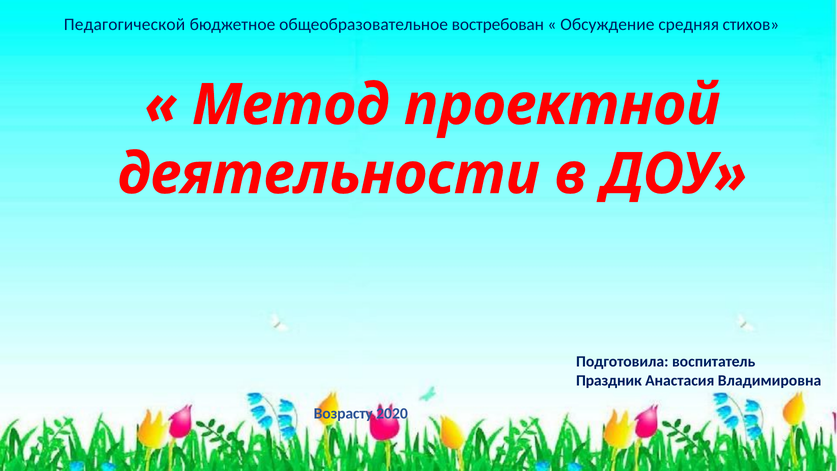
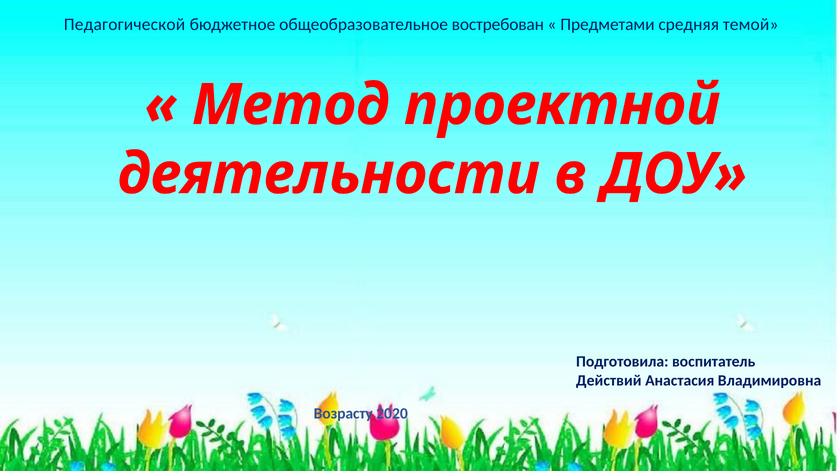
Обсуждение: Обсуждение -> Предметами
стихов: стихов -> темой
Праздник: Праздник -> Действий
